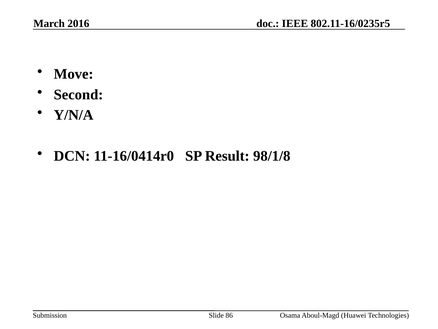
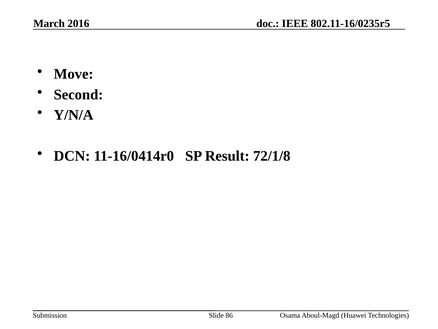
98/1/8: 98/1/8 -> 72/1/8
